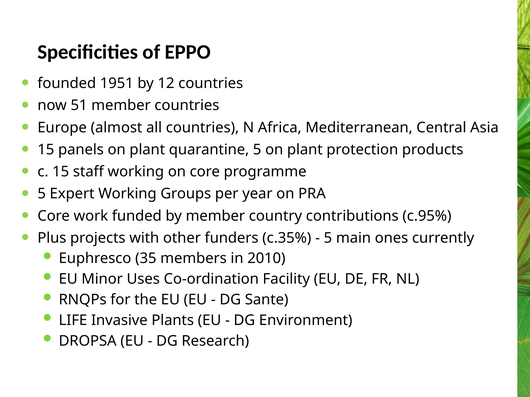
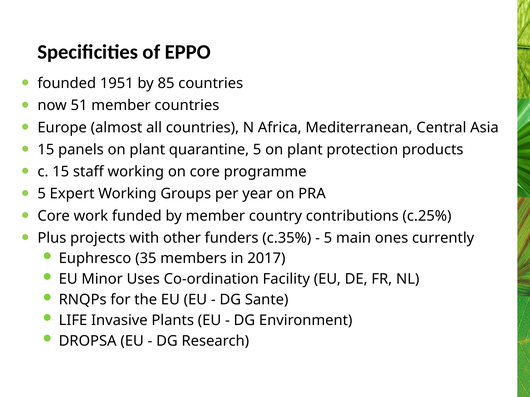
12: 12 -> 85
c.95%: c.95% -> c.25%
2010: 2010 -> 2017
